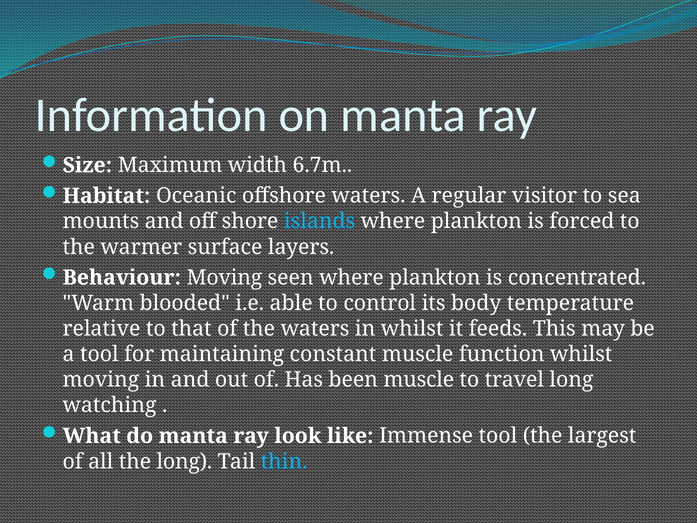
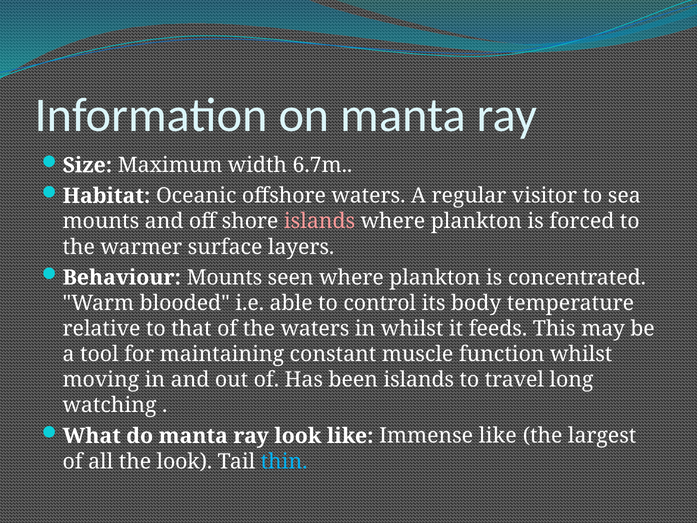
islands at (320, 221) colour: light blue -> pink
Behaviour Moving: Moving -> Mounts
been muscle: muscle -> islands
Immense tool: tool -> like
the long: long -> look
